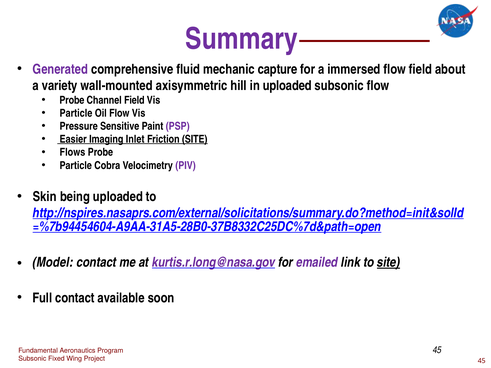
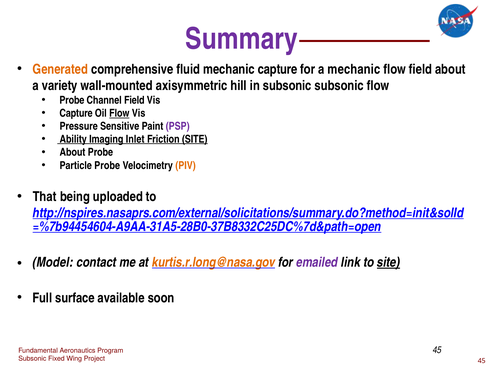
Generated colour: purple -> orange
a immersed: immersed -> mechanic
in uploaded: uploaded -> subsonic
Particle at (76, 113): Particle -> Capture
Flow at (119, 113) underline: none -> present
Easier: Easier -> Ability
Flows at (72, 152): Flows -> About
Particle Cobra: Cobra -> Probe
PIV colour: purple -> orange
Skin: Skin -> That
kurtis.r.long@nasa.gov colour: purple -> orange
Full contact: contact -> surface
